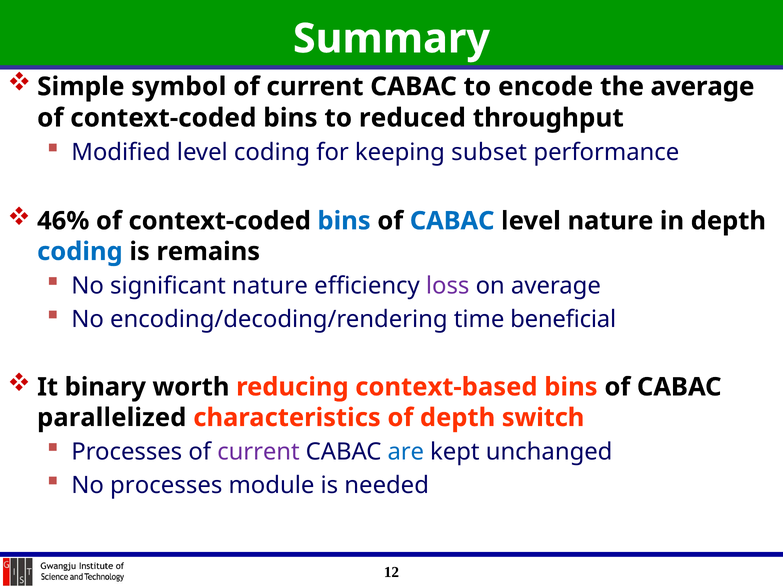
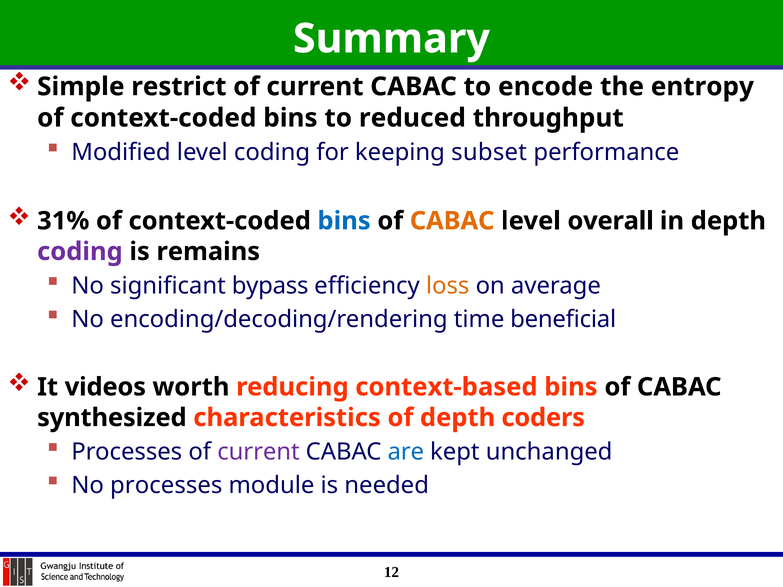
symbol: symbol -> restrict
the average: average -> entropy
46%: 46% -> 31%
CABAC at (452, 221) colour: blue -> orange
level nature: nature -> overall
coding at (80, 252) colour: blue -> purple
significant nature: nature -> bypass
loss colour: purple -> orange
binary: binary -> videos
parallelized: parallelized -> synthesized
switch: switch -> coders
